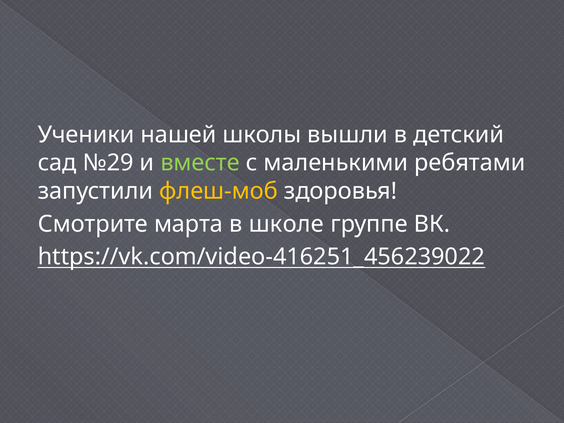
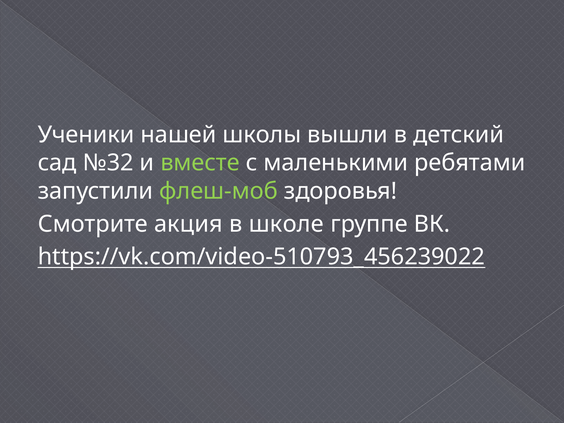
№29: №29 -> №32
флеш-моб colour: yellow -> light green
марта: марта -> акция
https://vk.com/video-416251_456239022: https://vk.com/video-416251_456239022 -> https://vk.com/video-510793_456239022
